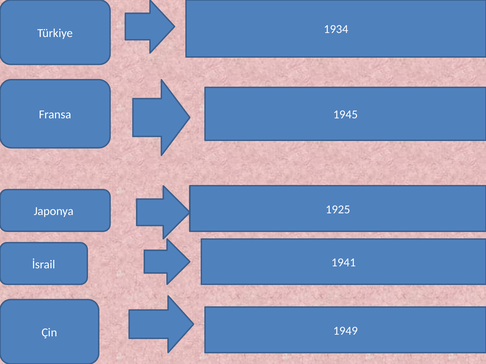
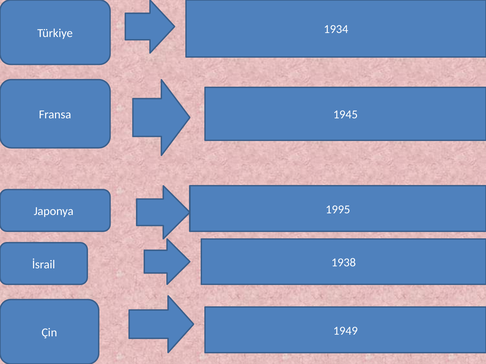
1925: 1925 -> 1995
1941: 1941 -> 1938
